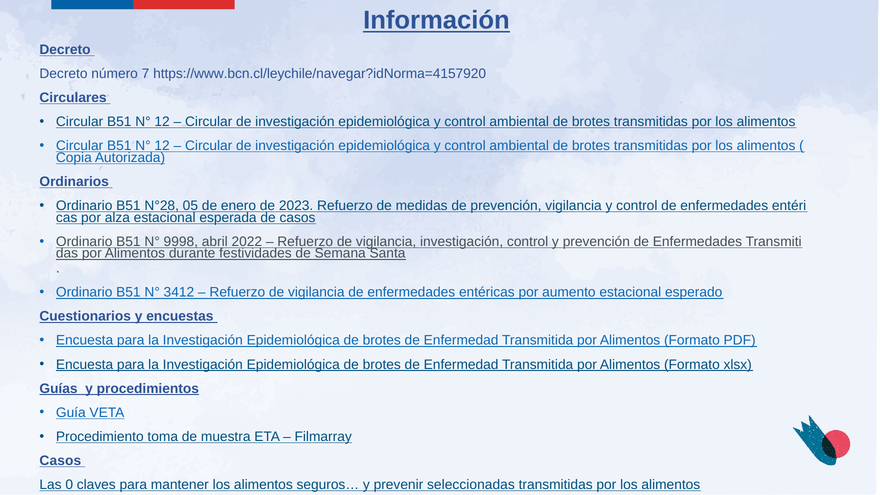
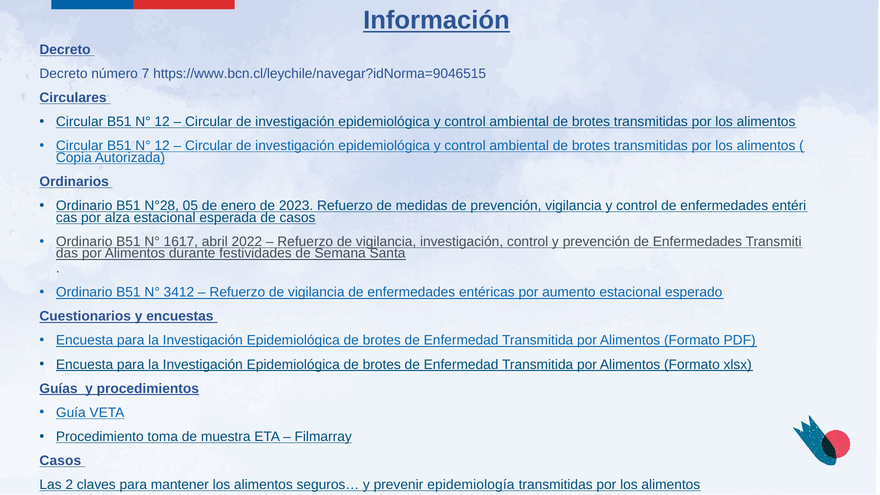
https://www.bcn.cl/leychile/navegar?idNorma=4157920: https://www.bcn.cl/leychile/navegar?idNorma=4157920 -> https://www.bcn.cl/leychile/navegar?idNorma=9046515
9998: 9998 -> 1617
0: 0 -> 2
seleccionadas: seleccionadas -> epidemiología
